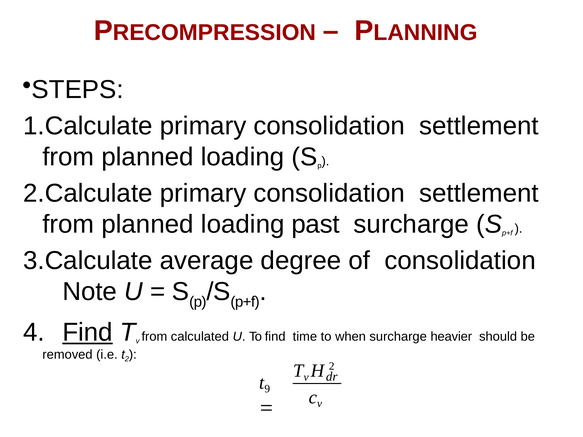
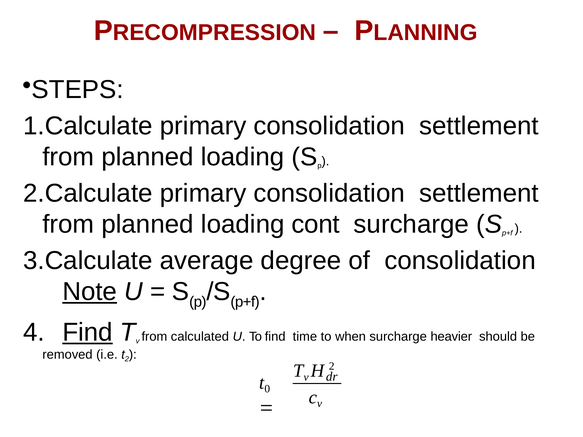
past: past -> cont
Note underline: none -> present
9: 9 -> 0
